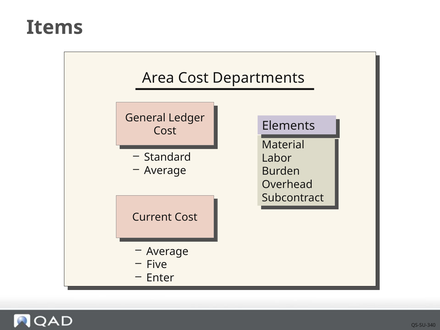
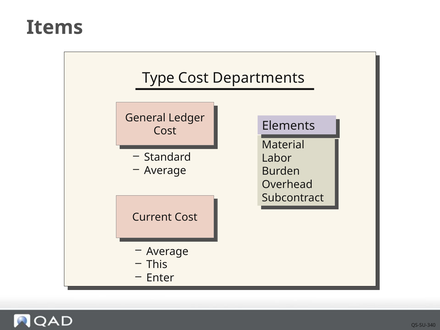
Area: Area -> Type
Five: Five -> This
